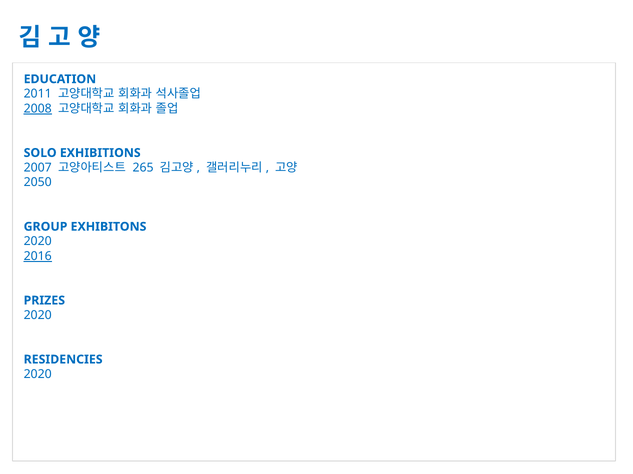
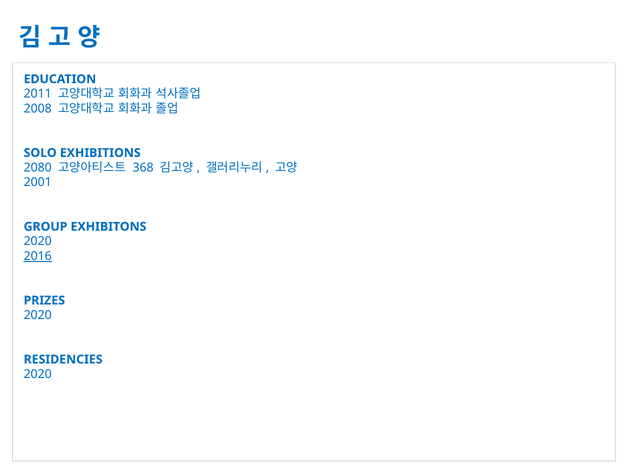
2008 underline: present -> none
2007: 2007 -> 2080
265: 265 -> 368
2050: 2050 -> 2001
